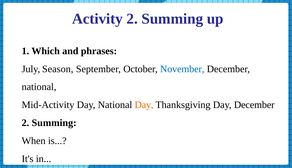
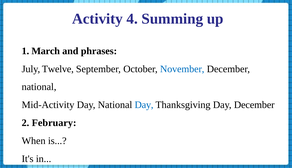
Activity 2: 2 -> 4
Which: Which -> March
Season: Season -> Twelve
Day at (144, 105) colour: orange -> blue
Summing at (54, 123): Summing -> February
